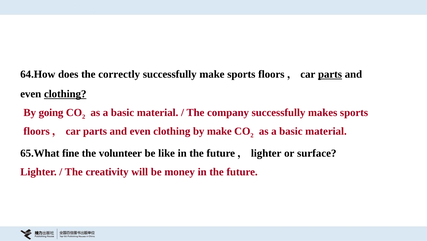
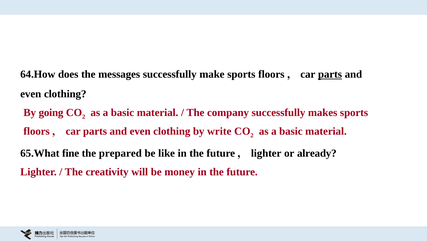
correctly: correctly -> messages
clothing at (65, 94) underline: present -> none
by make: make -> write
volunteer: volunteer -> prepared
surface: surface -> already
